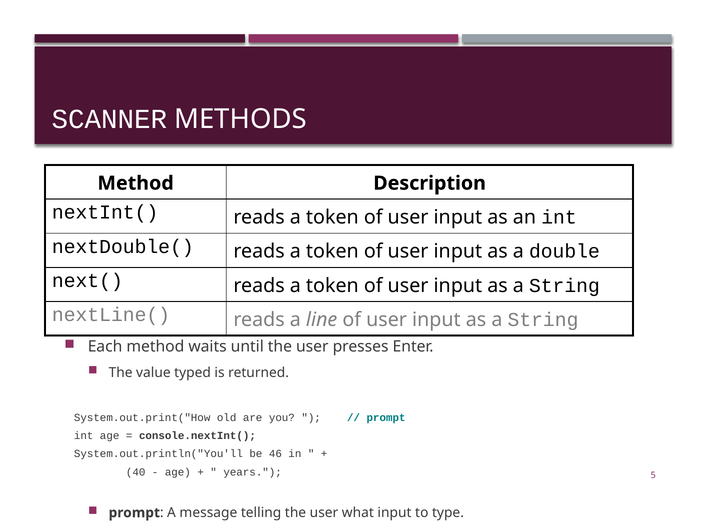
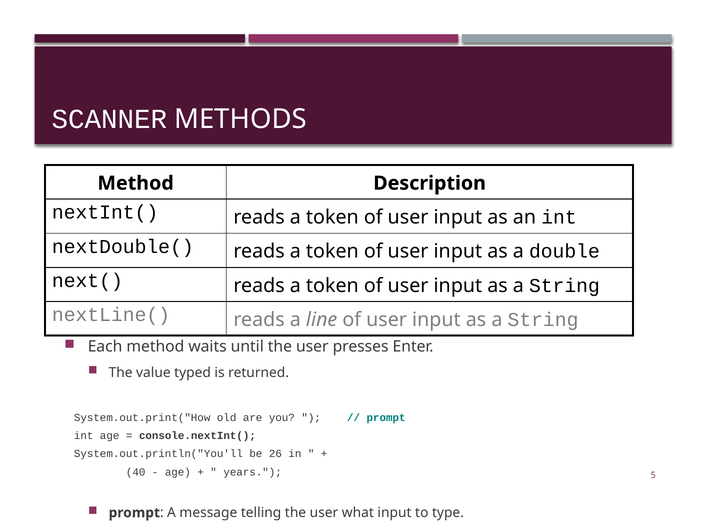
46: 46 -> 26
